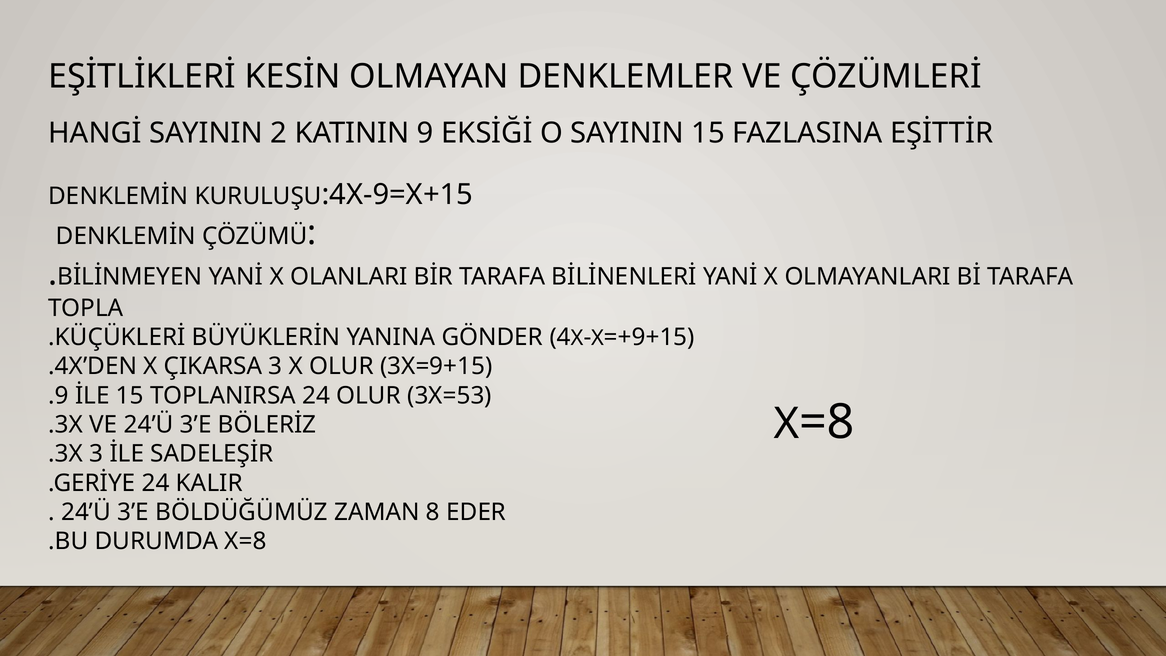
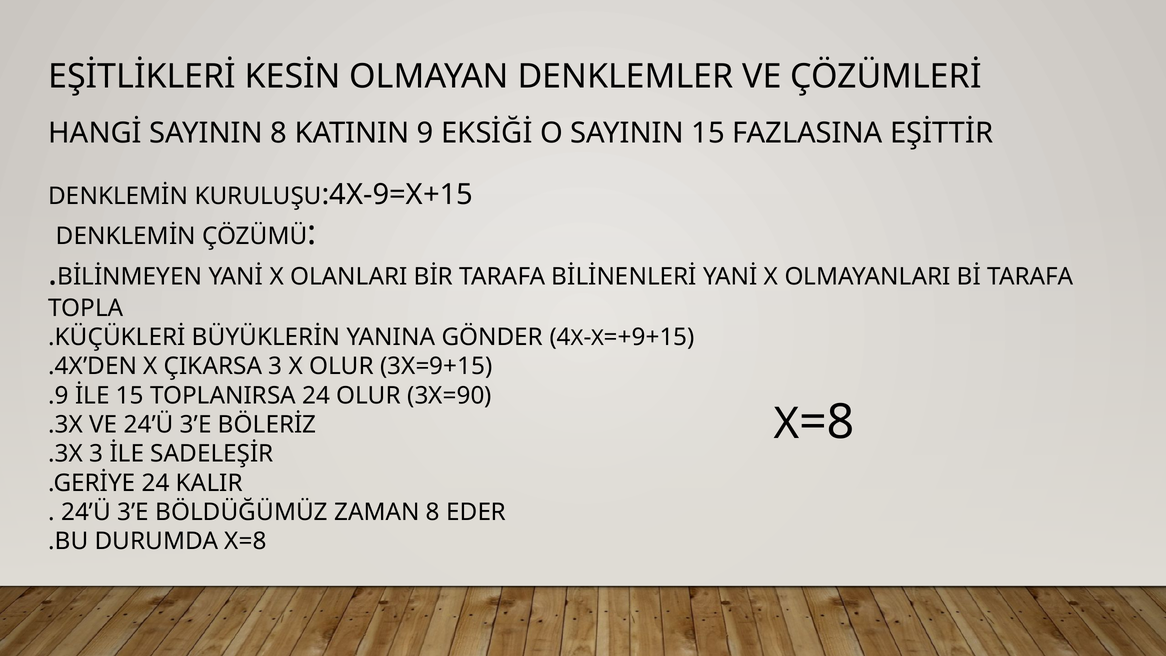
SAYININ 2: 2 -> 8
3X=53: 3X=53 -> 3X=90
